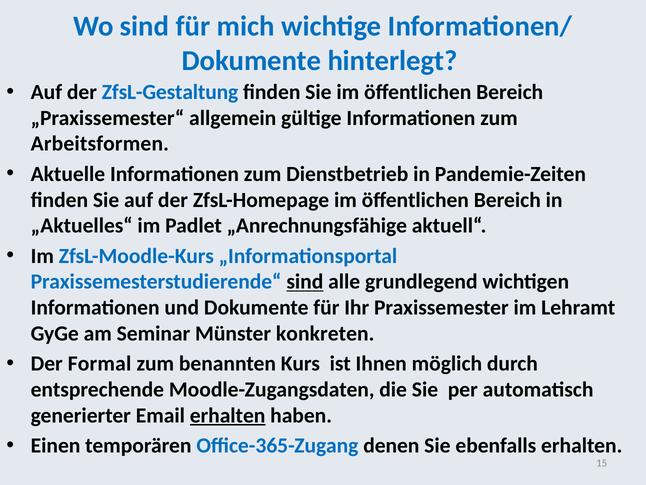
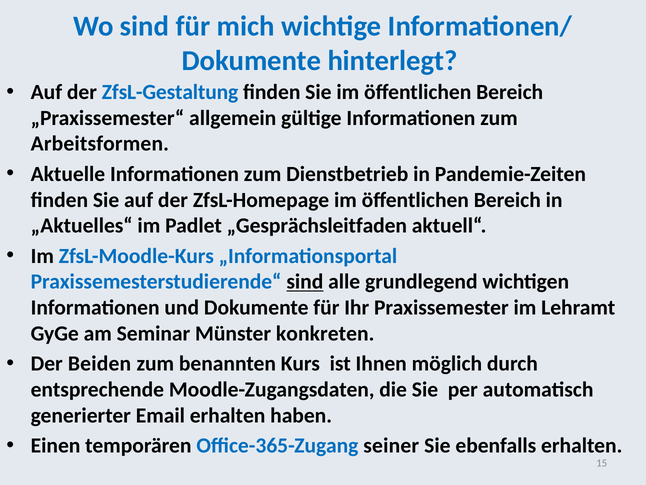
„Anrechnungsfähige: „Anrechnungsfähige -> „Gesprächsleitfaden
Formal: Formal -> Beiden
erhalten at (228, 415) underline: present -> none
denen: denen -> seiner
